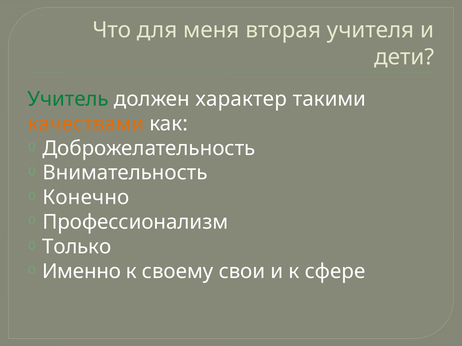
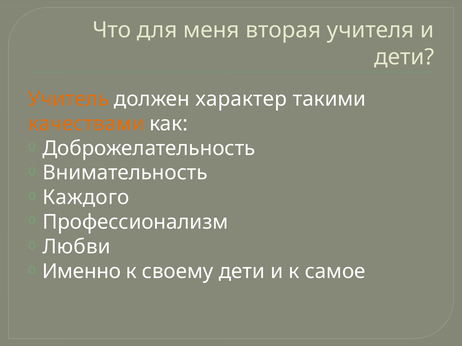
Учитель colour: green -> orange
Конечно: Конечно -> Каждого
Только: Только -> Любви
своему свои: свои -> дети
сфере: сфере -> самое
